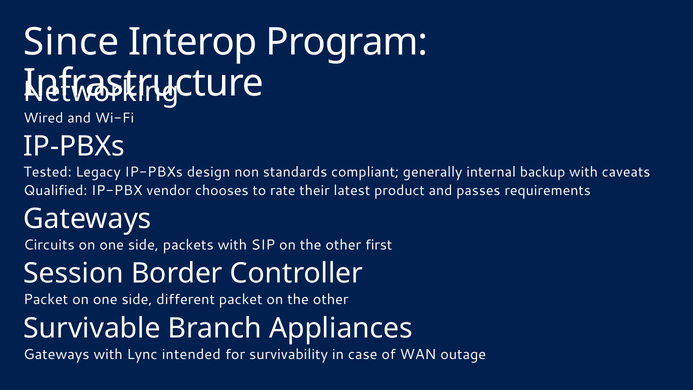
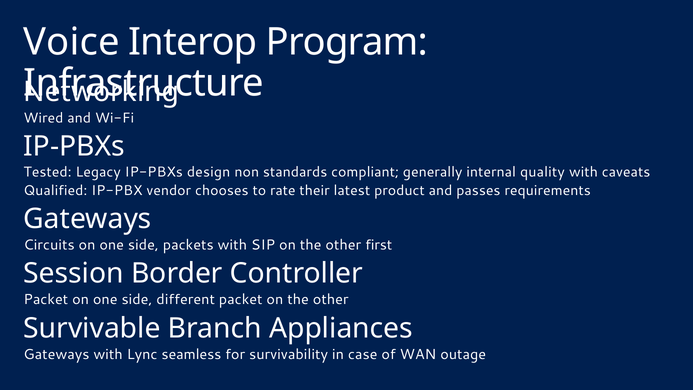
Since: Since -> Voice
backup: backup -> quality
intended: intended -> seamless
